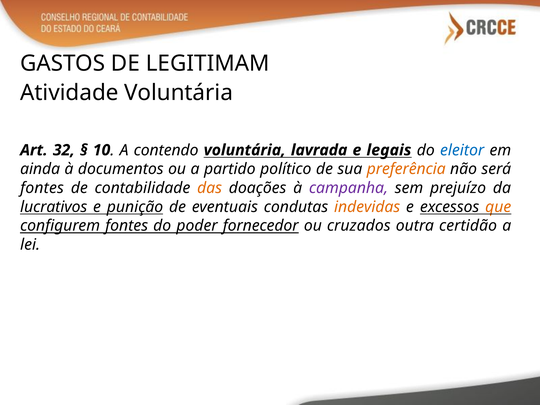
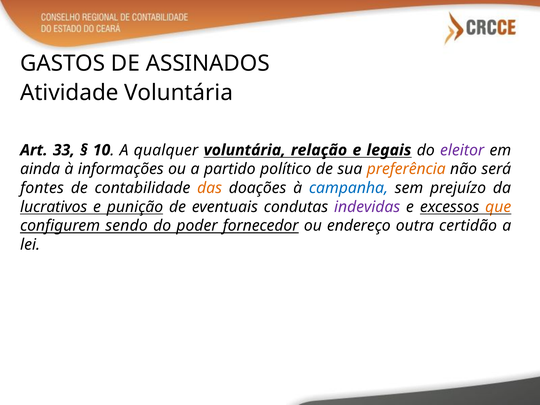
LEGITIMAM: LEGITIMAM -> ASSINADOS
32: 32 -> 33
contendo: contendo -> qualquer
lavrada: lavrada -> relação
eleitor colour: blue -> purple
documentos: documentos -> informações
campanha colour: purple -> blue
indevidas colour: orange -> purple
configurem fontes: fontes -> sendo
cruzados: cruzados -> endereço
